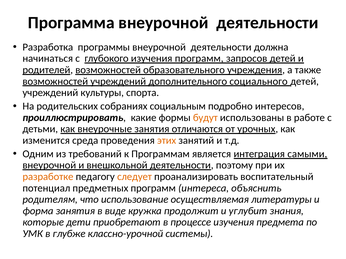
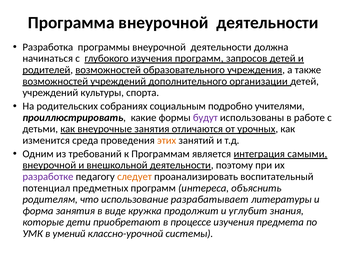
социального: социального -> организации
интересов: интересов -> учителями
будут colour: orange -> purple
разработке colour: orange -> purple
осуществляемая: осуществляемая -> разрабатывает
глубже: глубже -> умений
